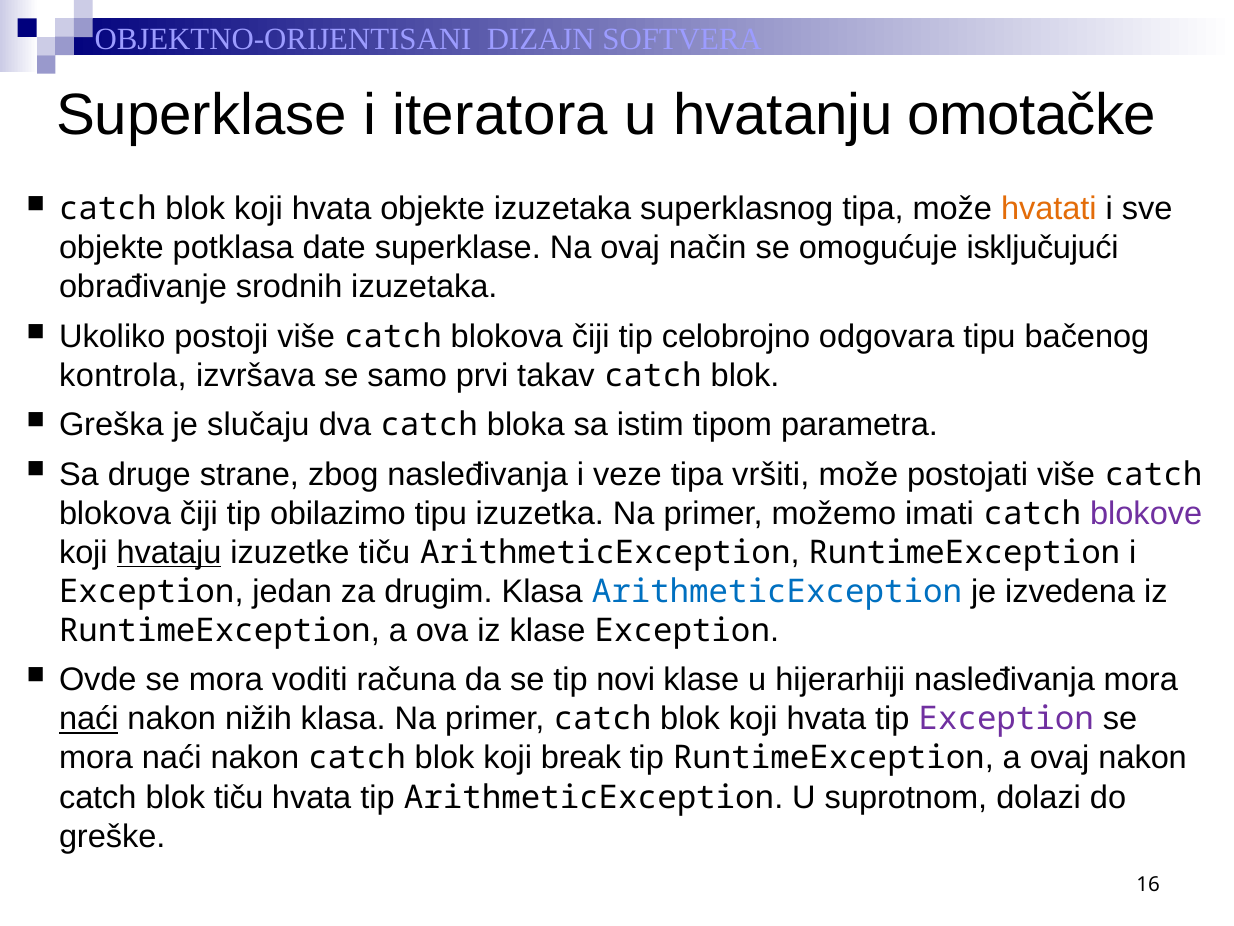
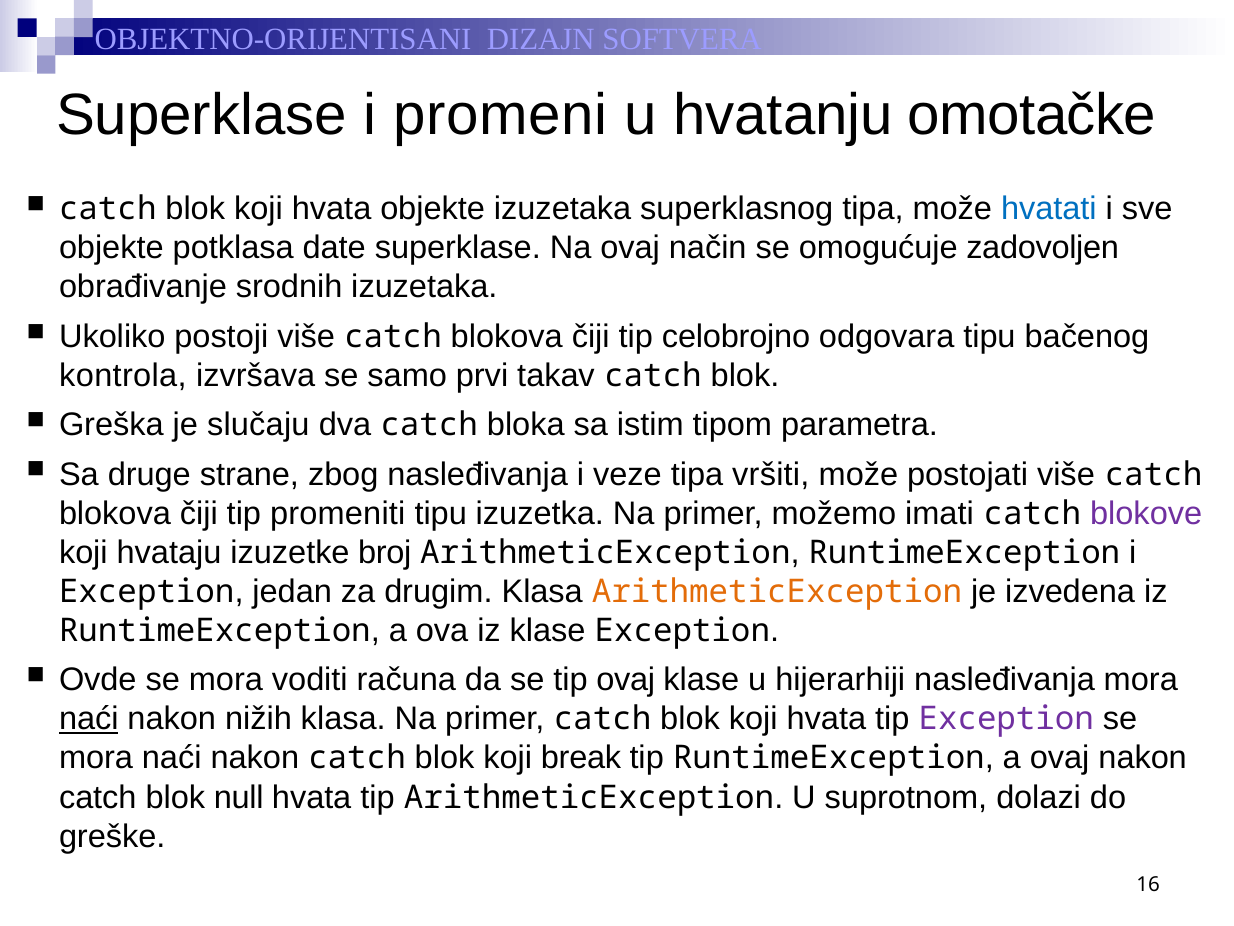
iteratora: iteratora -> promeni
hvatati colour: orange -> blue
isključujući: isključujući -> zadovoljen
obilazimo: obilazimo -> promeniti
hvataju underline: present -> none
izuzetke tiču: tiču -> broj
ArithmeticException at (777, 591) colour: blue -> orange
tip novi: novi -> ovaj
blok tiču: tiču -> null
